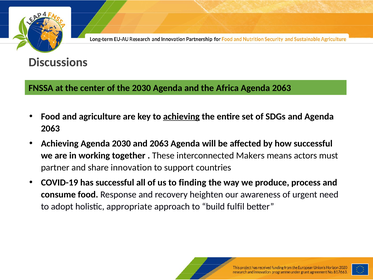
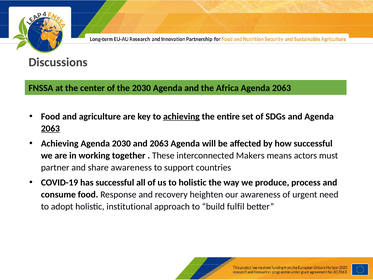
2063 at (50, 128) underline: none -> present
share innovation: innovation -> awareness
to finding: finding -> holistic
appropriate: appropriate -> institutional
